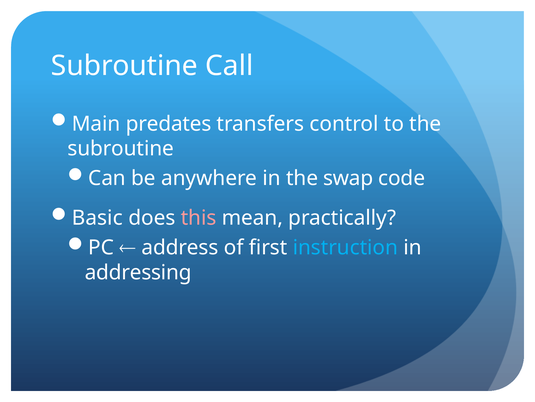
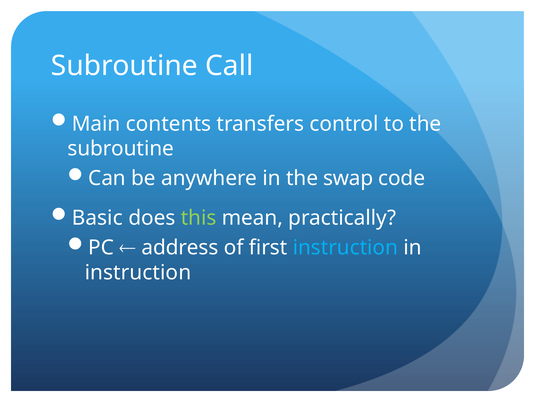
predates: predates -> contents
this colour: pink -> light green
addressing at (138, 272): addressing -> instruction
